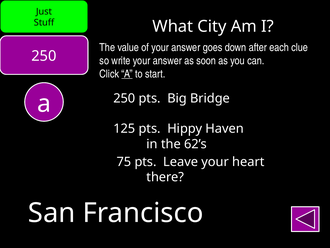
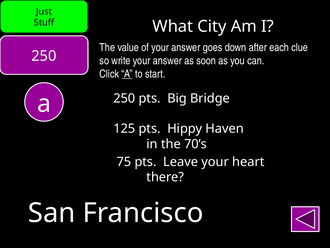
62’s: 62’s -> 70’s
